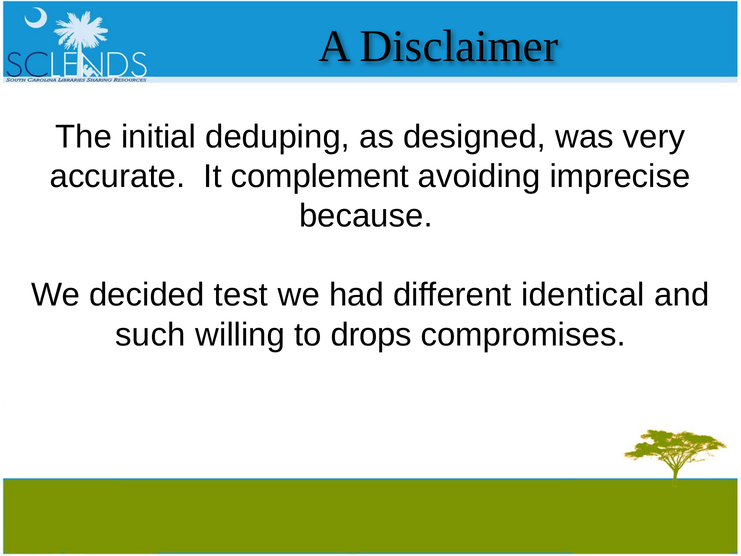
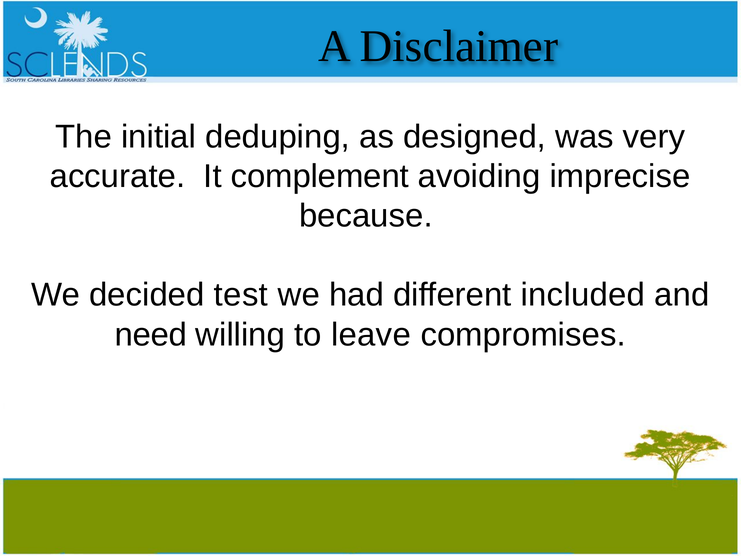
identical: identical -> included
such: such -> need
drops: drops -> leave
